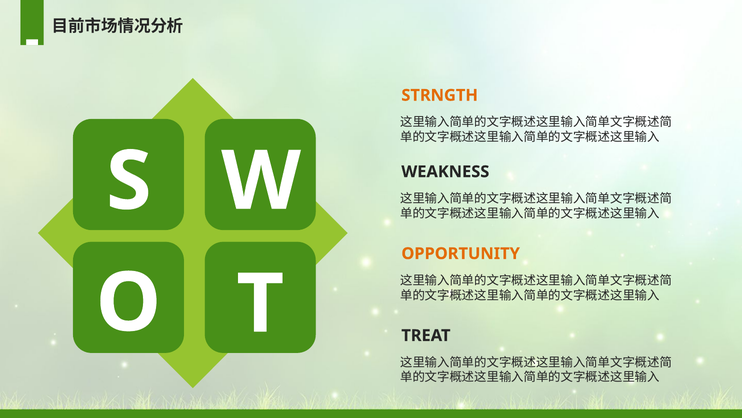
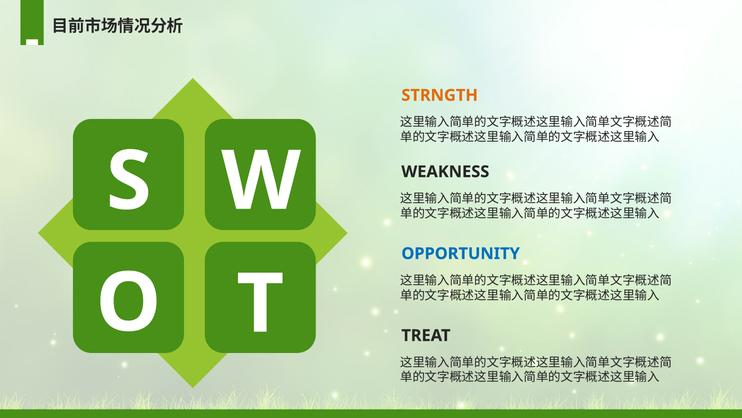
OPPORTUNITY colour: orange -> blue
